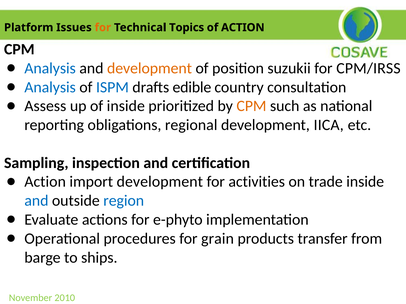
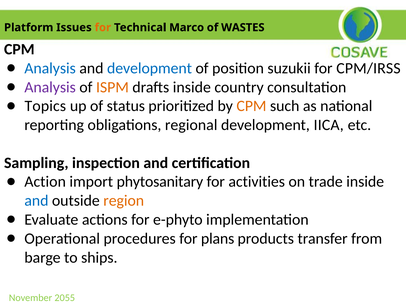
Topics: Topics -> Marco
of ACTION: ACTION -> WASTES
development at (149, 68) colour: orange -> blue
Analysis at (50, 87) colour: blue -> purple
ISPM colour: blue -> orange
drafts edible: edible -> inside
Assess: Assess -> Topics
of inside: inside -> status
import development: development -> phytosanitary
region colour: blue -> orange
grain: grain -> plans
2010: 2010 -> 2055
